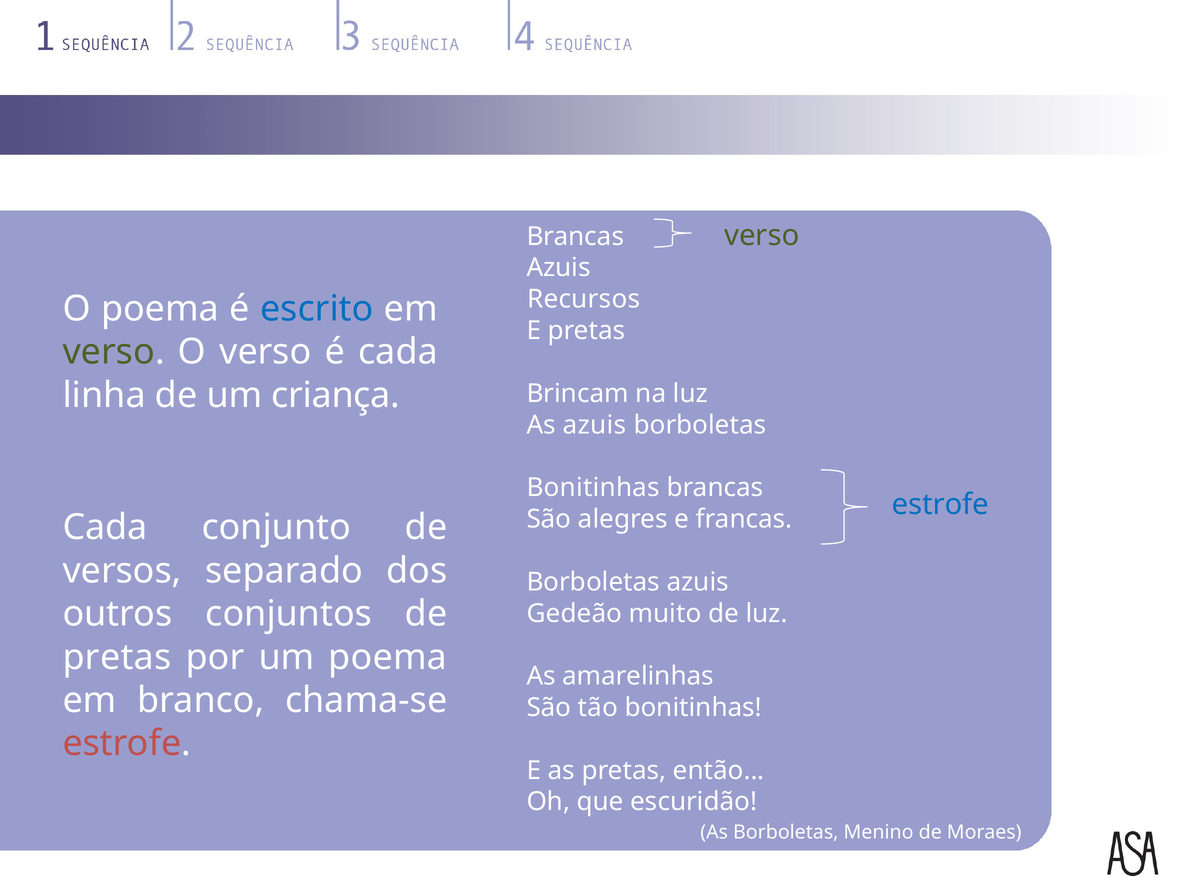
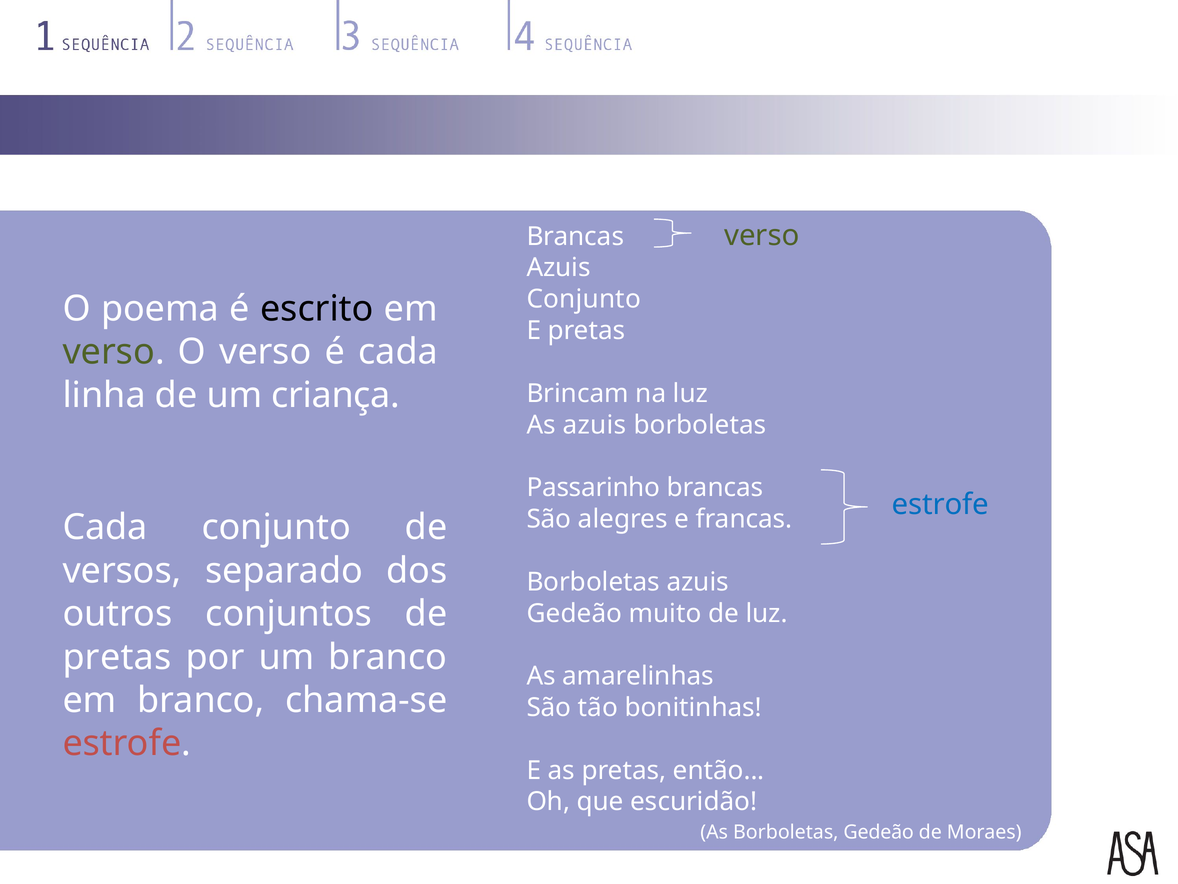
Recursos at (584, 299): Recursos -> Conjunto
escrito colour: blue -> black
Bonitinhas at (593, 487): Bonitinhas -> Passarinho
um poema: poema -> branco
Borboletas Menino: Menino -> Gedeão
